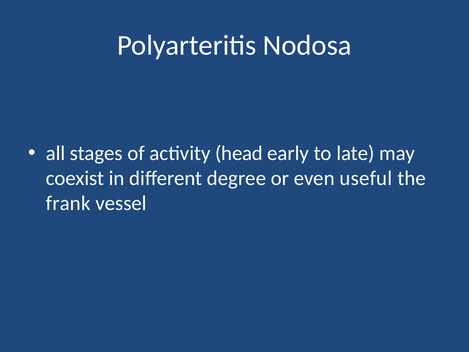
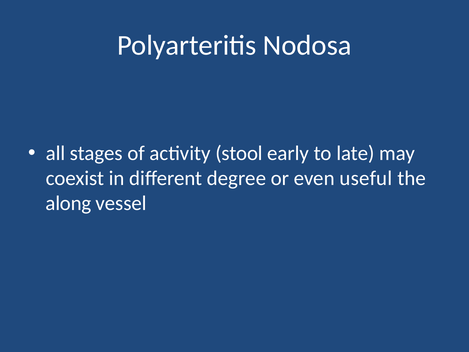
head: head -> stool
frank: frank -> along
